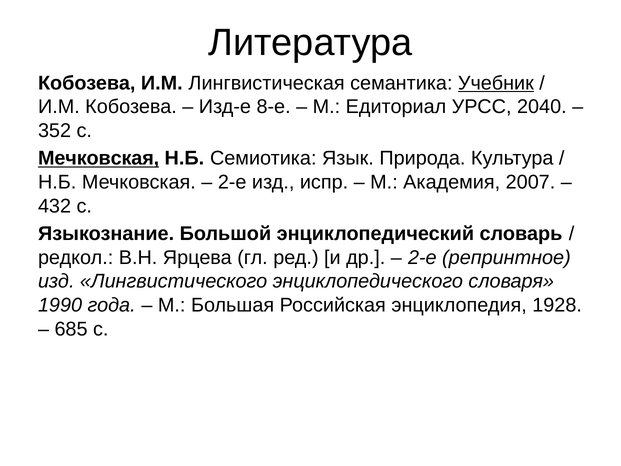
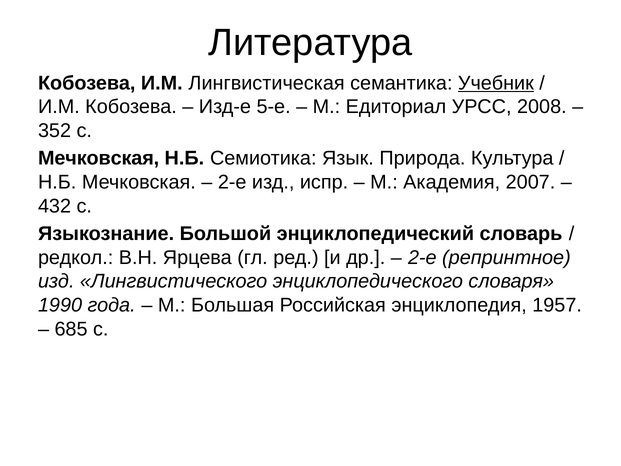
8-е: 8-е -> 5-е
2040: 2040 -> 2008
Мечковская at (99, 158) underline: present -> none
1928: 1928 -> 1957
